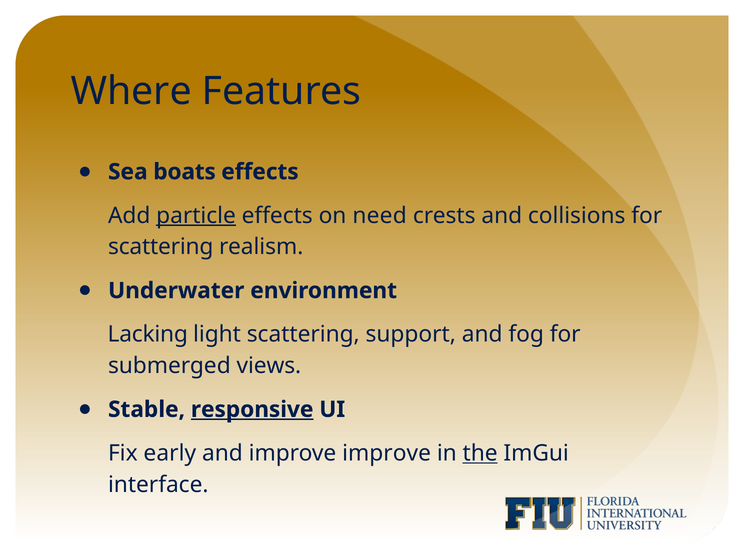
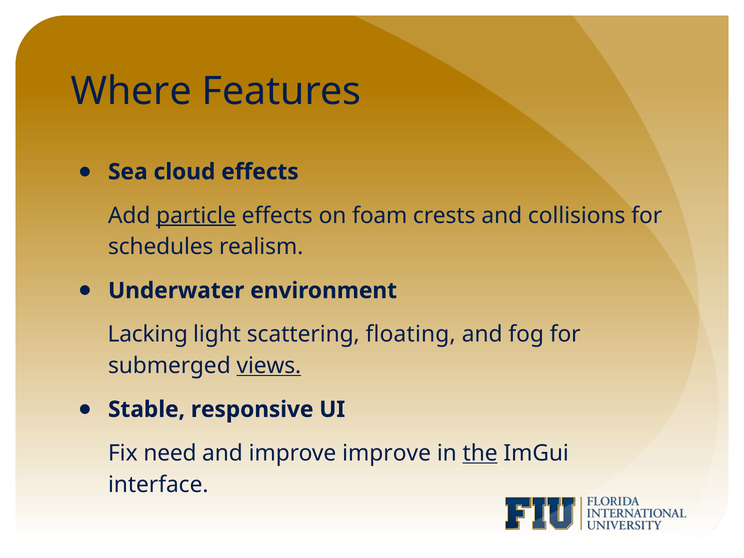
boats: boats -> cloud
need: need -> foam
scattering at (161, 247): scattering -> schedules
support: support -> floating
views underline: none -> present
responsive underline: present -> none
early: early -> need
